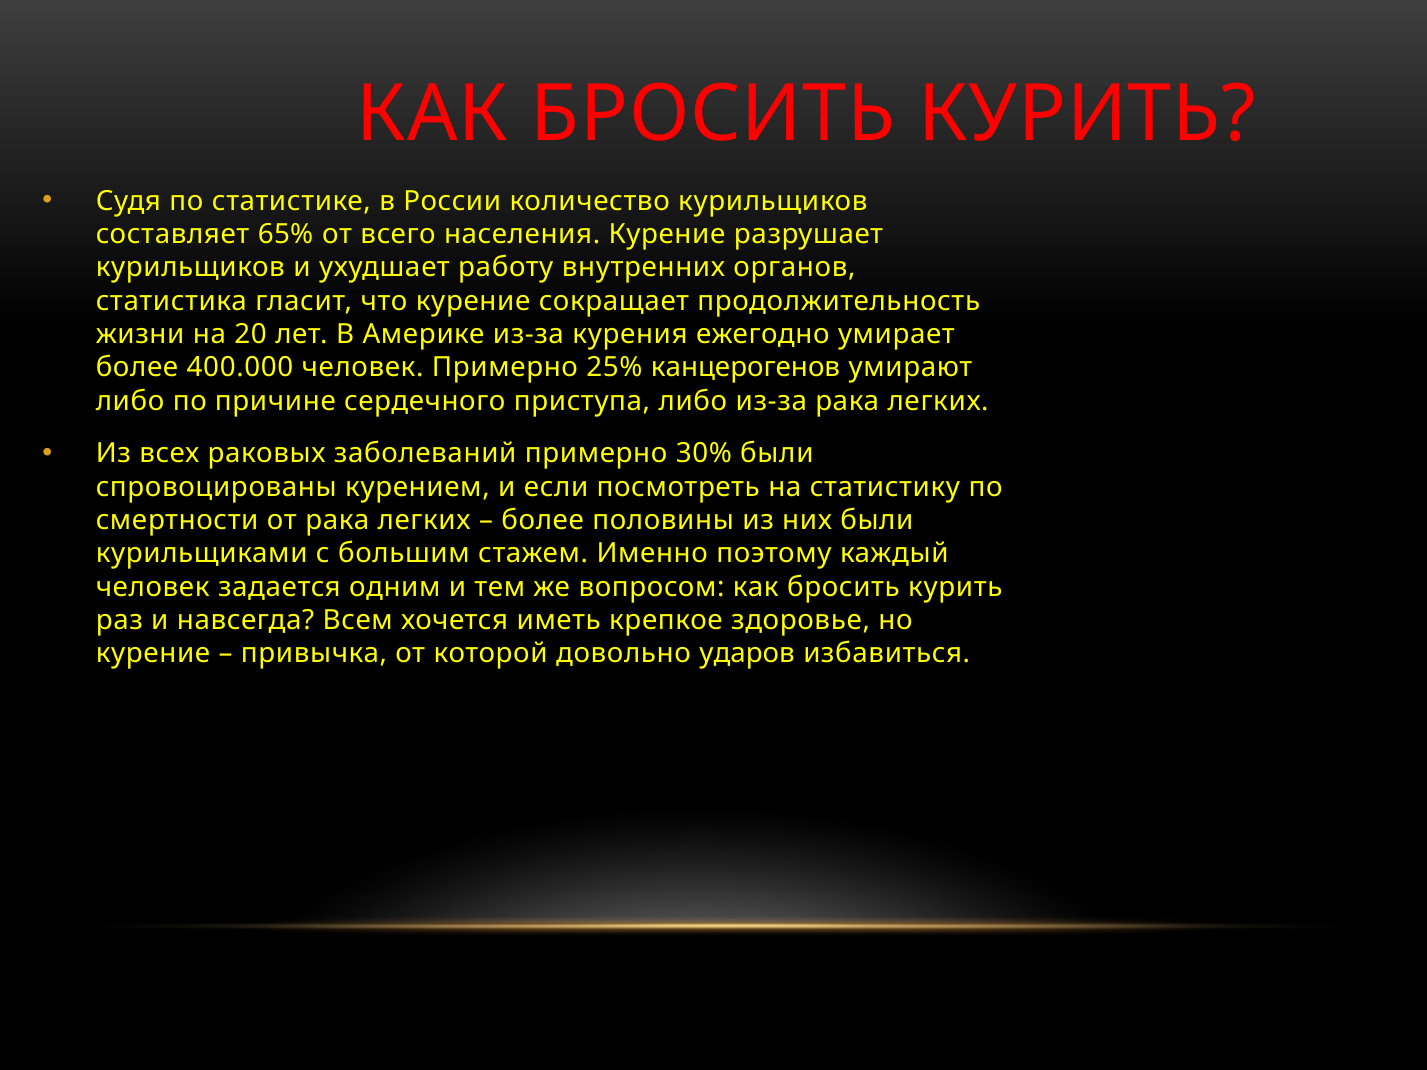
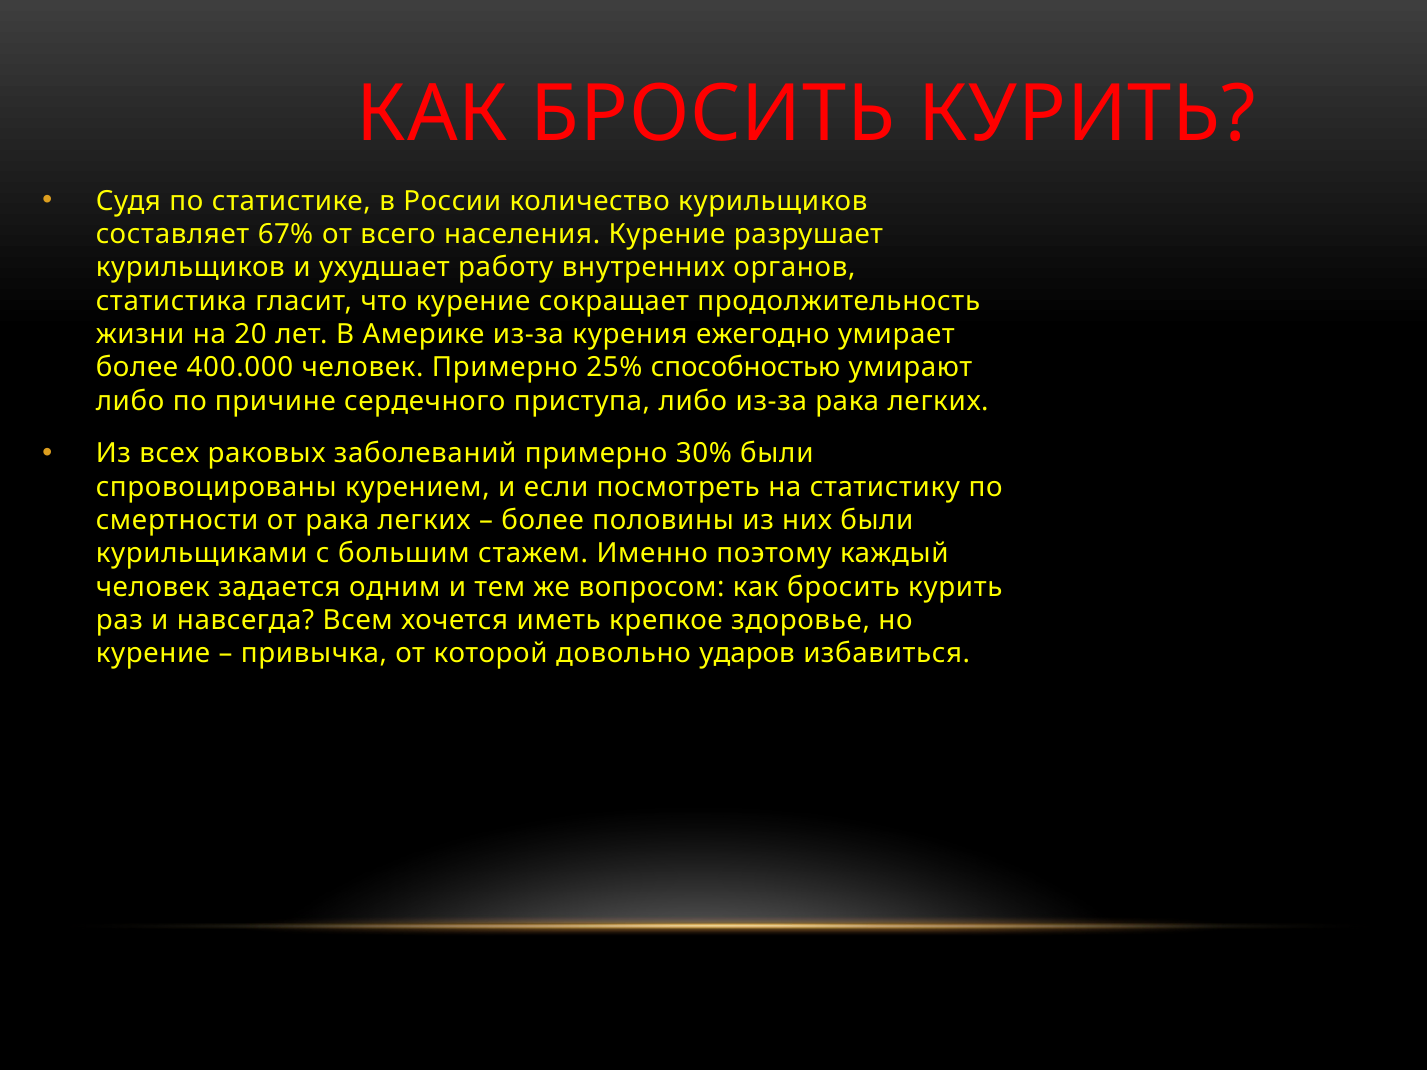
65%: 65% -> 67%
канцерогенов: канцерогенов -> способностью
